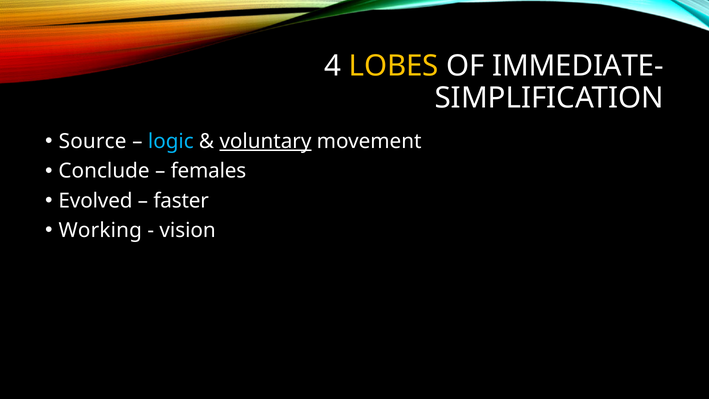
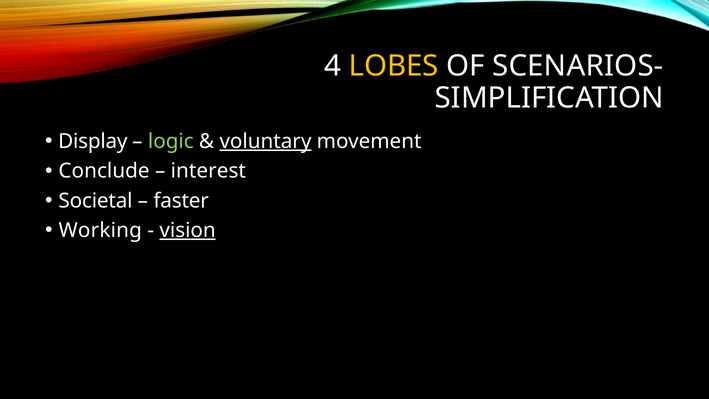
IMMEDIATE-: IMMEDIATE- -> SCENARIOS-
Source: Source -> Display
logic colour: light blue -> light green
females: females -> interest
Evolved: Evolved -> Societal
vision underline: none -> present
